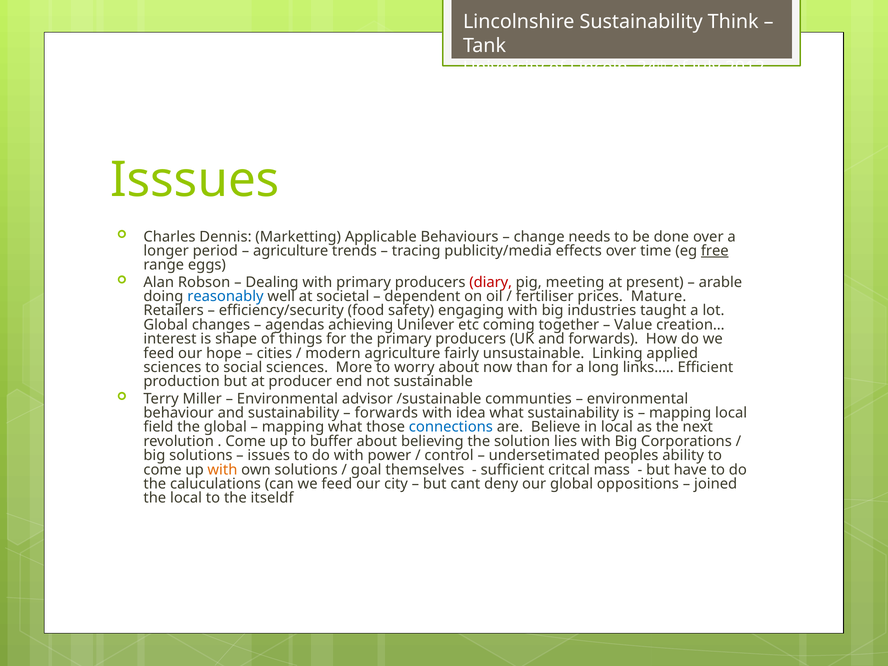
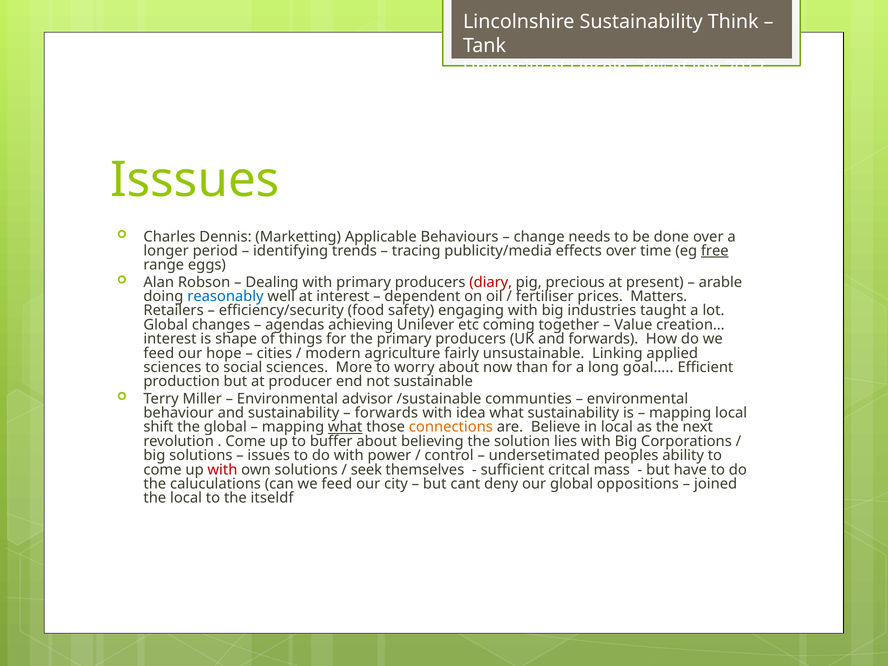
agriculture at (291, 251): agriculture -> identifying
meeting: meeting -> precious
at societal: societal -> interest
Mature: Mature -> Matters
links…: links… -> goal…
field: field -> shift
what at (345, 427) underline: none -> present
connections colour: blue -> orange
with at (222, 470) colour: orange -> red
goal: goal -> seek
